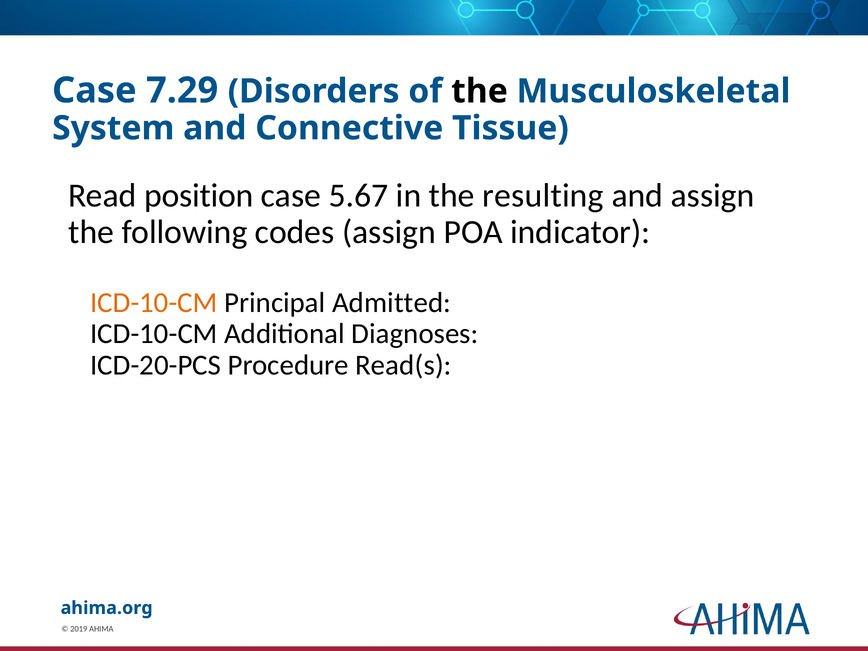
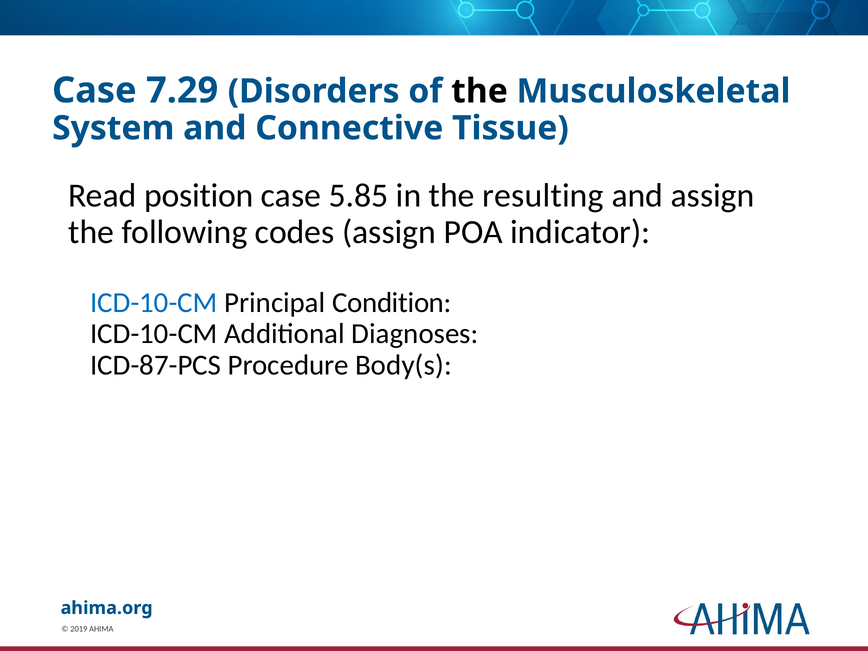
5.67: 5.67 -> 5.85
ICD-10-CM at (154, 302) colour: orange -> blue
Admitted: Admitted -> Condition
ICD-20-PCS: ICD-20-PCS -> ICD-87-PCS
Read(s: Read(s -> Body(s
